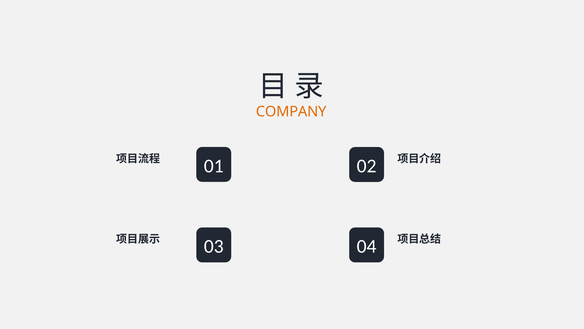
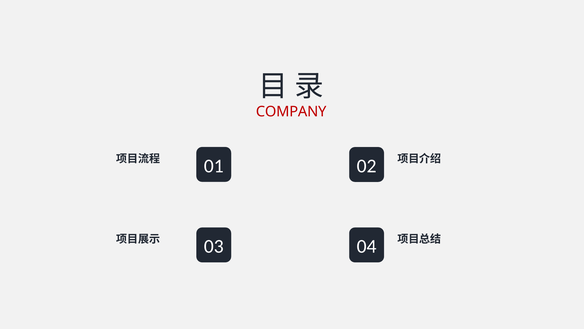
COMPANY colour: orange -> red
